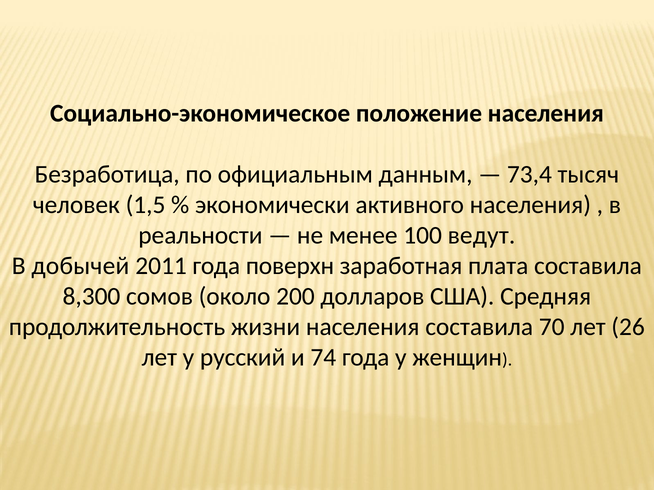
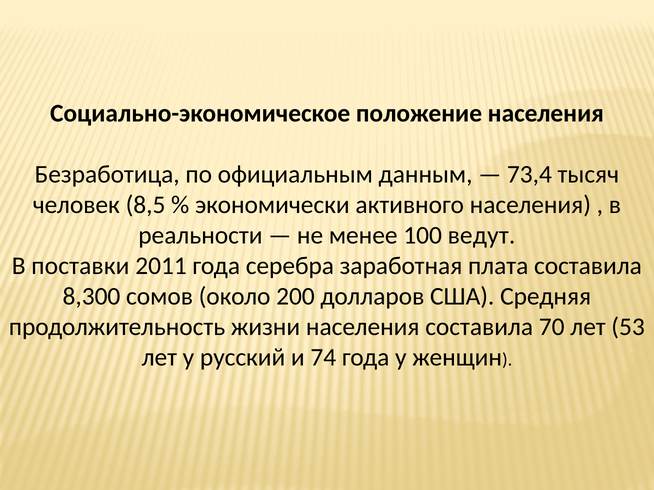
1,5: 1,5 -> 8,5
добычей: добычей -> поставки
поверхн: поверхн -> серебра
26: 26 -> 53
